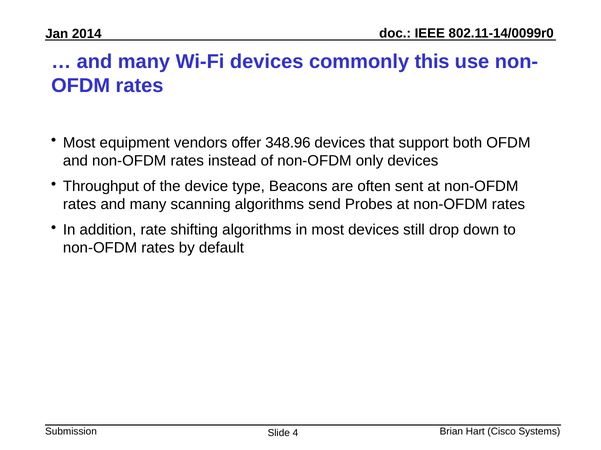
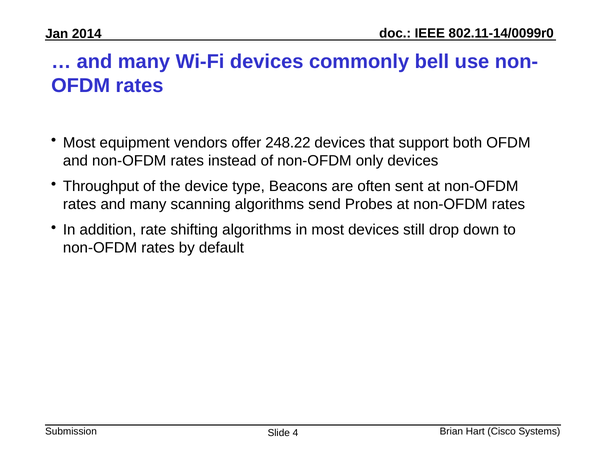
this: this -> bell
348.96: 348.96 -> 248.22
